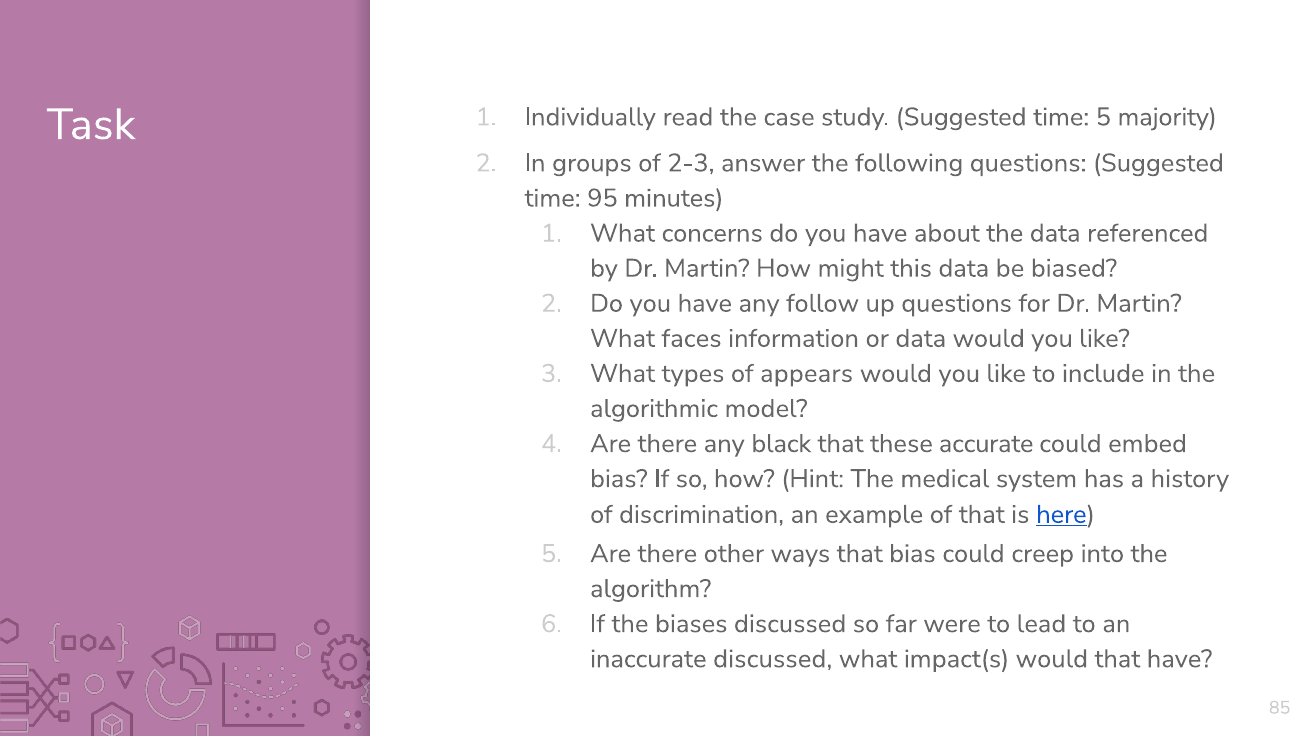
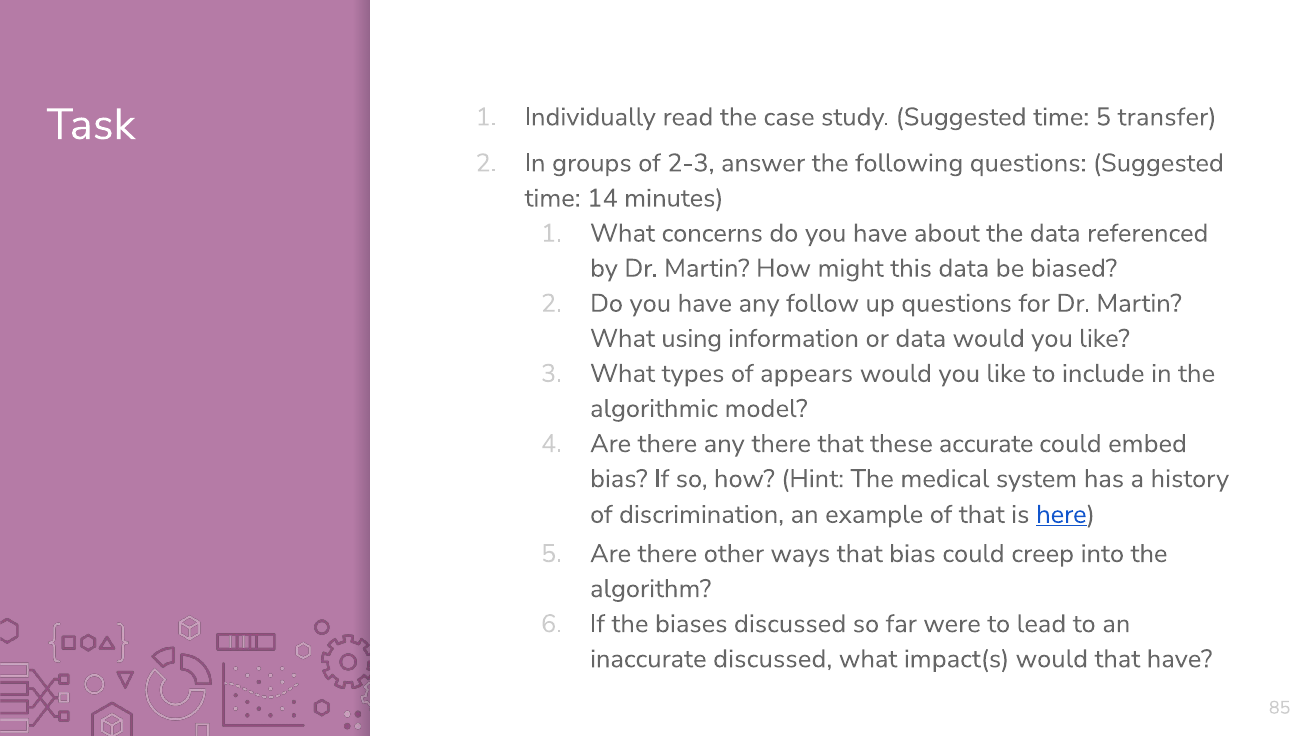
majority: majority -> transfer
95: 95 -> 14
faces: faces -> using
any black: black -> there
